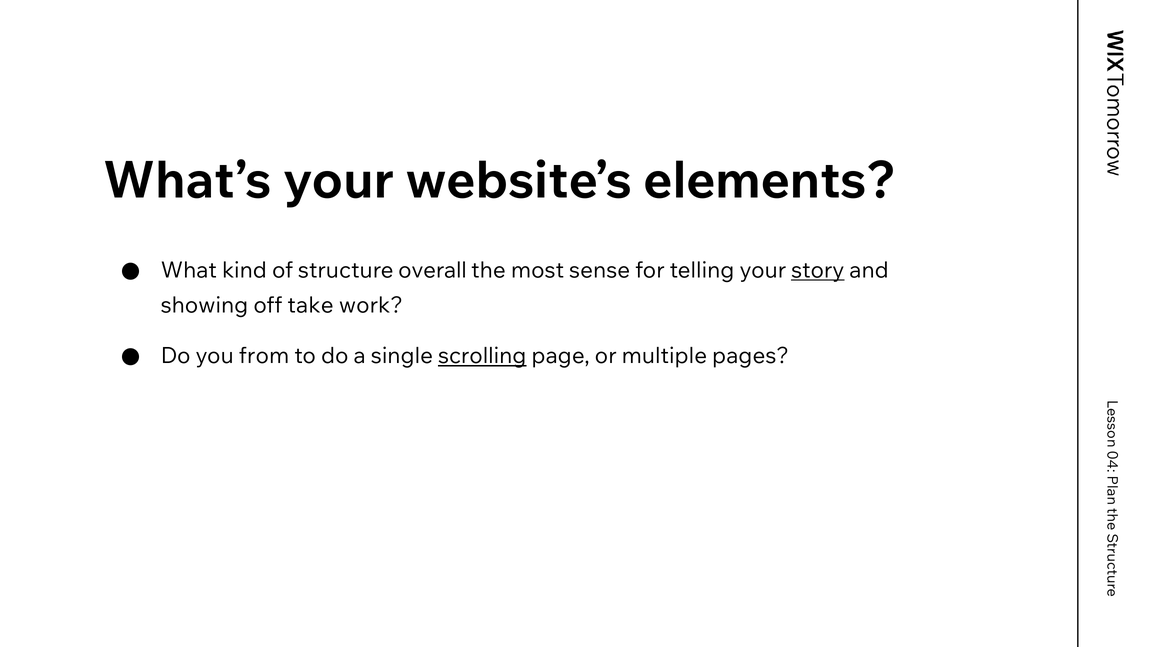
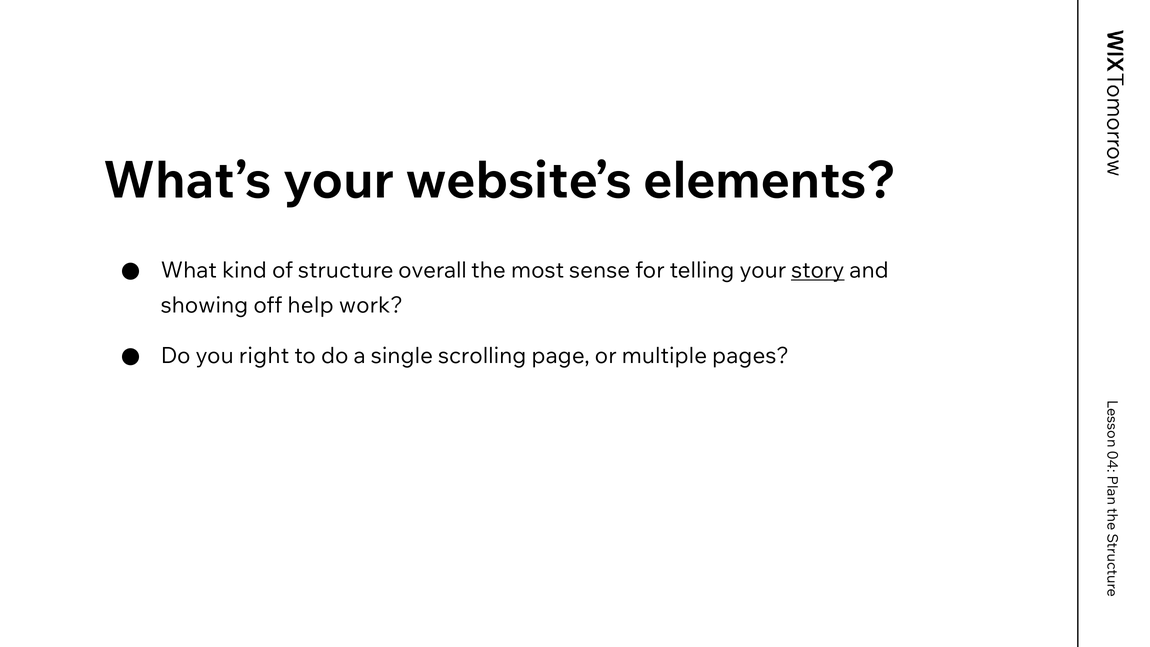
take: take -> help
from: from -> right
scrolling underline: present -> none
